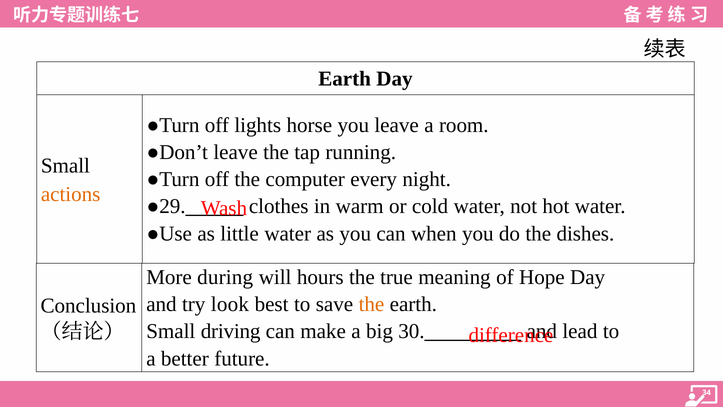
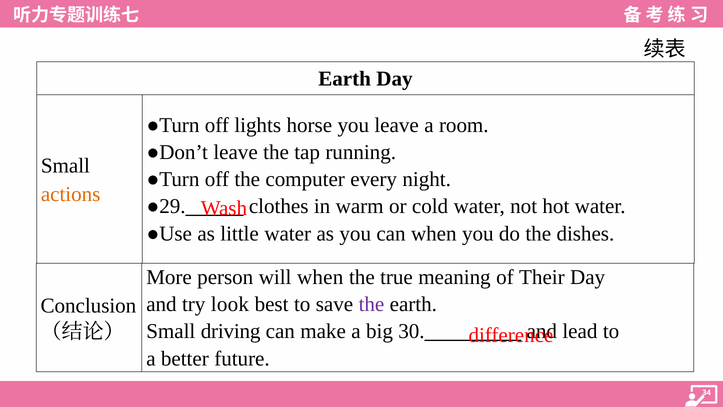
during: during -> person
will hours: hours -> when
Hope: Hope -> Their
the at (371, 304) colour: orange -> purple
